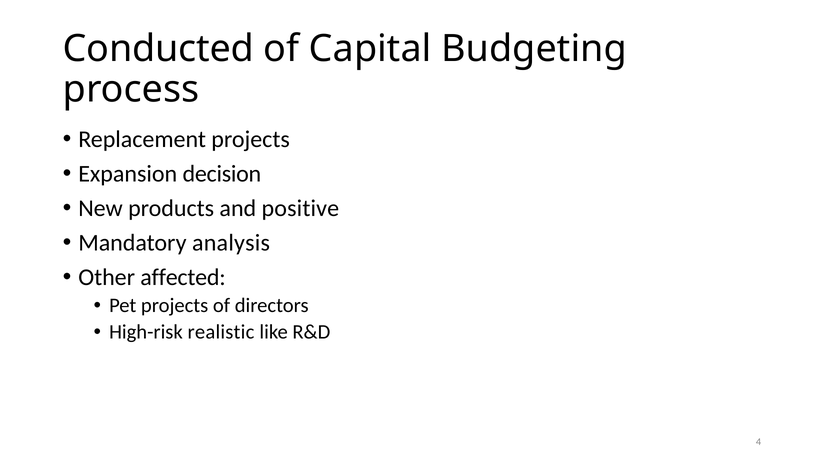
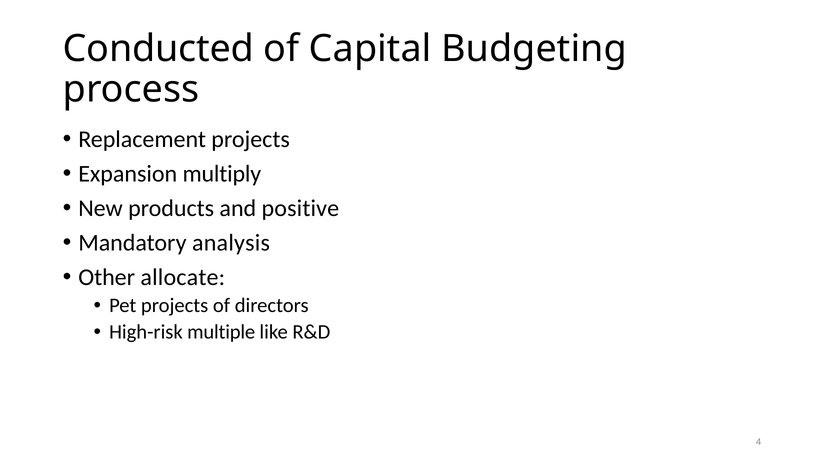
decision: decision -> multiply
affected: affected -> allocate
realistic: realistic -> multiple
